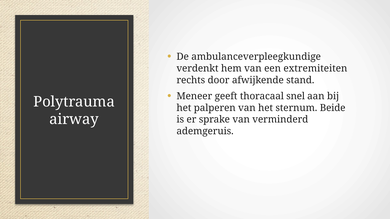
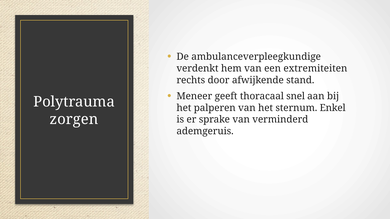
Beide: Beide -> Enkel
airway: airway -> zorgen
